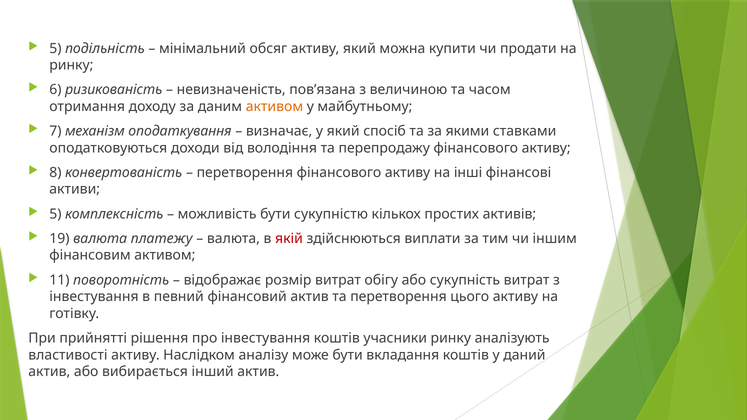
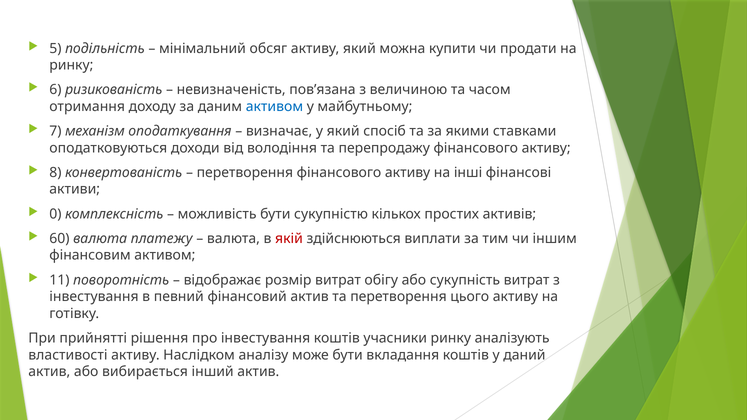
активом at (274, 107) colour: orange -> blue
5 at (55, 214): 5 -> 0
19: 19 -> 60
